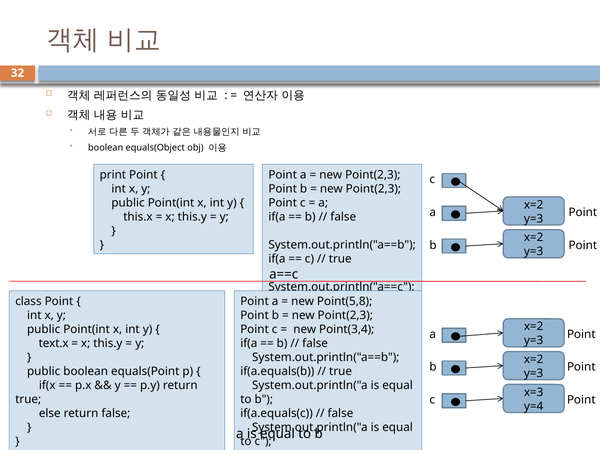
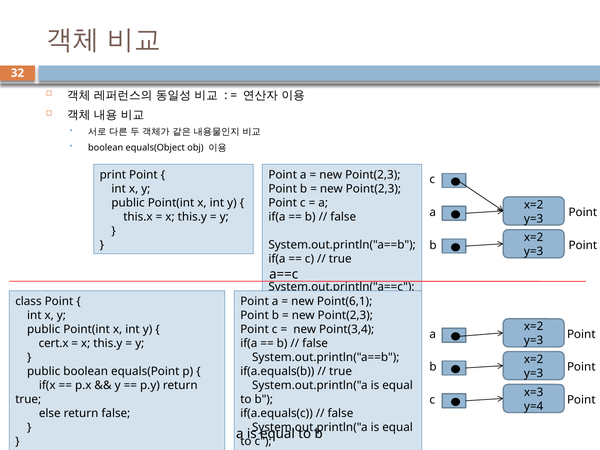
Point(5,8: Point(5,8 -> Point(6,1
text.x: text.x -> cert.x
